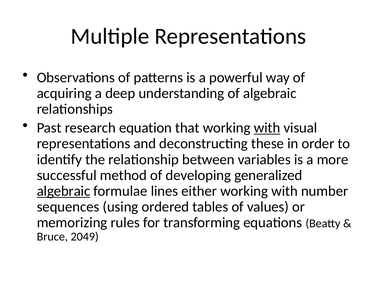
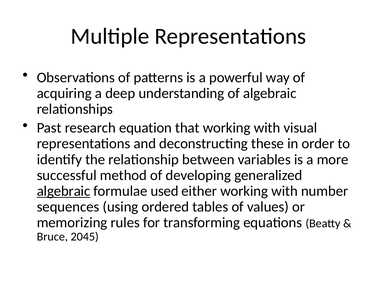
with at (267, 128) underline: present -> none
lines: lines -> used
2049: 2049 -> 2045
